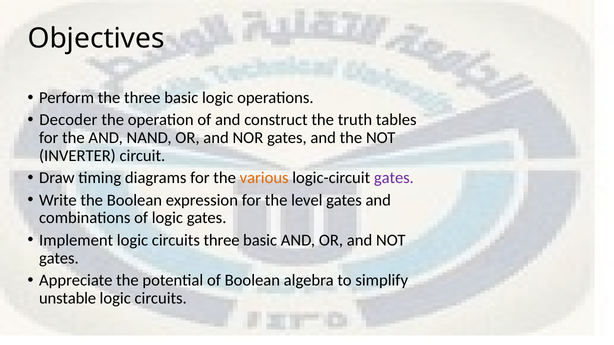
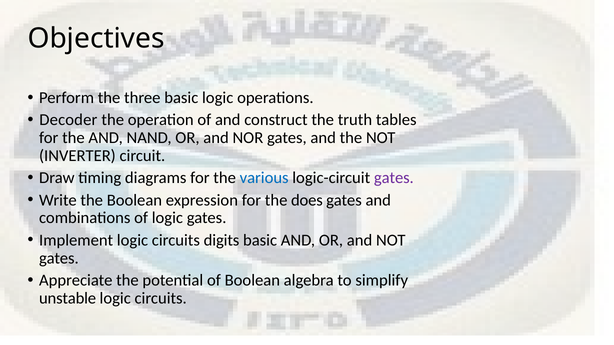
various colour: orange -> blue
level: level -> does
circuits three: three -> digits
